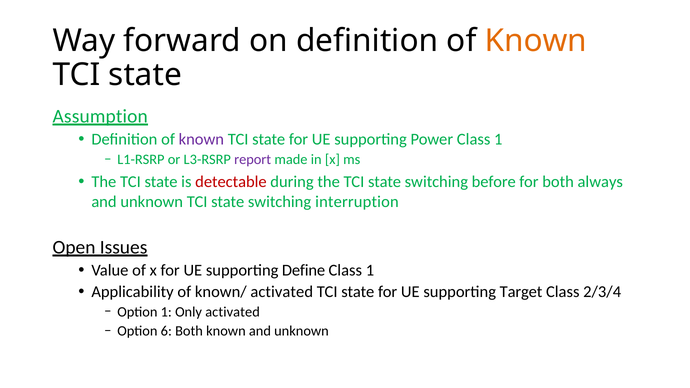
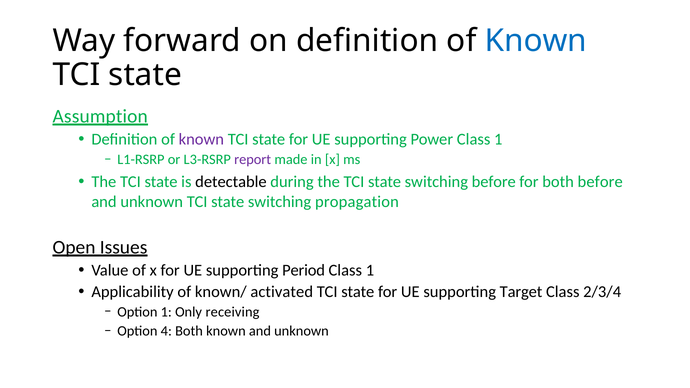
Known at (536, 41) colour: orange -> blue
detectable colour: red -> black
both always: always -> before
interruption: interruption -> propagation
Define: Define -> Period
Only activated: activated -> receiving
6: 6 -> 4
